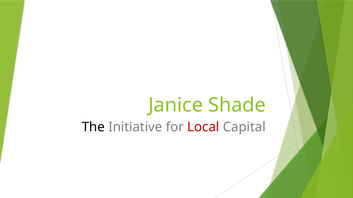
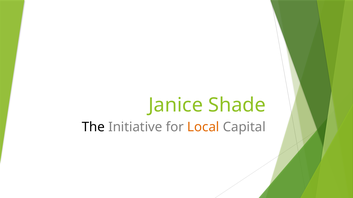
Local colour: red -> orange
